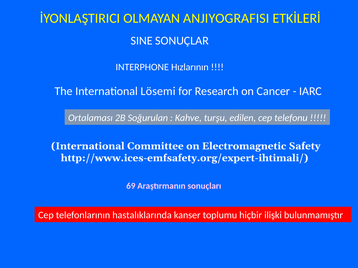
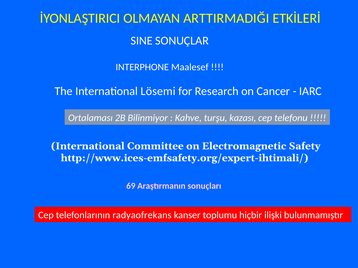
ANJIYOGRAFISI: ANJIYOGRAFISI -> ARTTIRMADIĞI
Hızlarının: Hızlarının -> Maalesef
Soğurulan: Soğurulan -> Bilinmiyor
edilen: edilen -> kazası
hastalıklarında: hastalıklarında -> radyaofrekans
